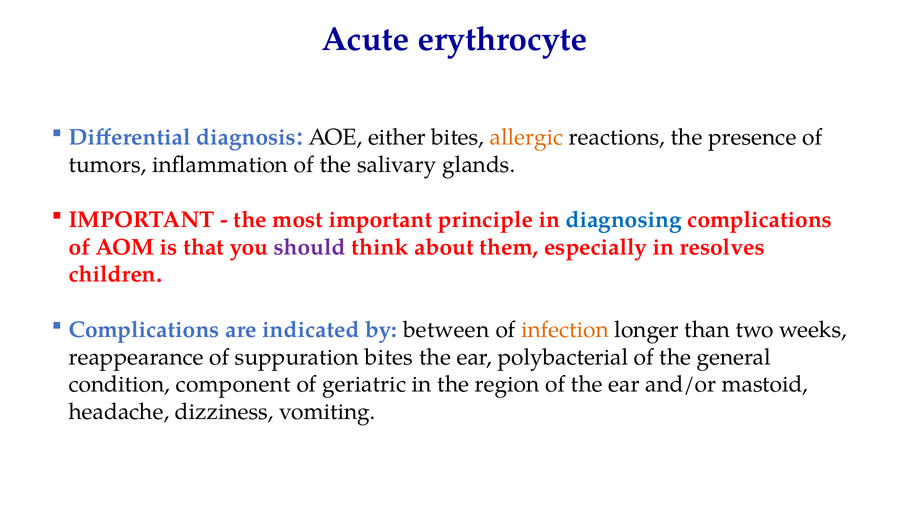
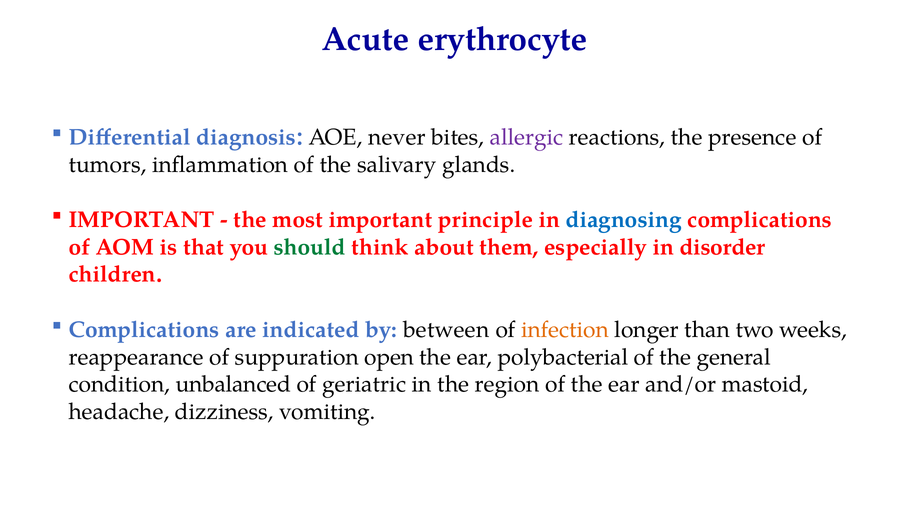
either: either -> never
allergic colour: orange -> purple
should colour: purple -> green
resolves: resolves -> disorder
suppuration bites: bites -> open
component: component -> unbalanced
